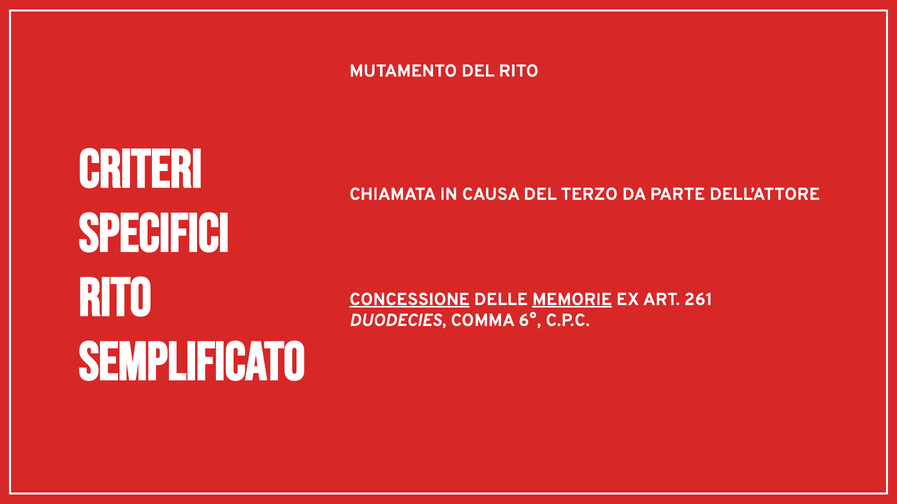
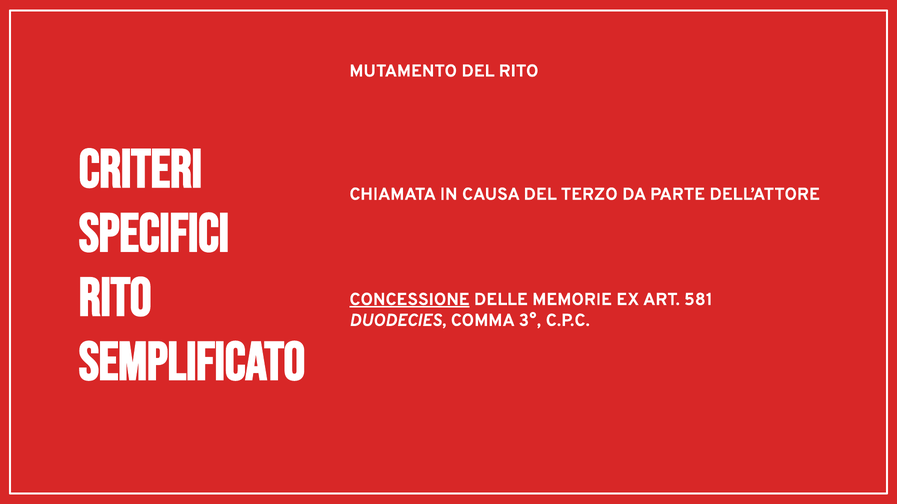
MEMORIE underline: present -> none
261: 261 -> 581
6°: 6° -> 3°
